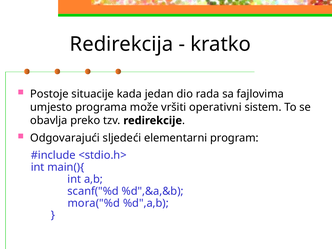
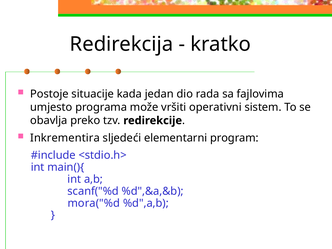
Odgovarajući: Odgovarajući -> Inkrementira
